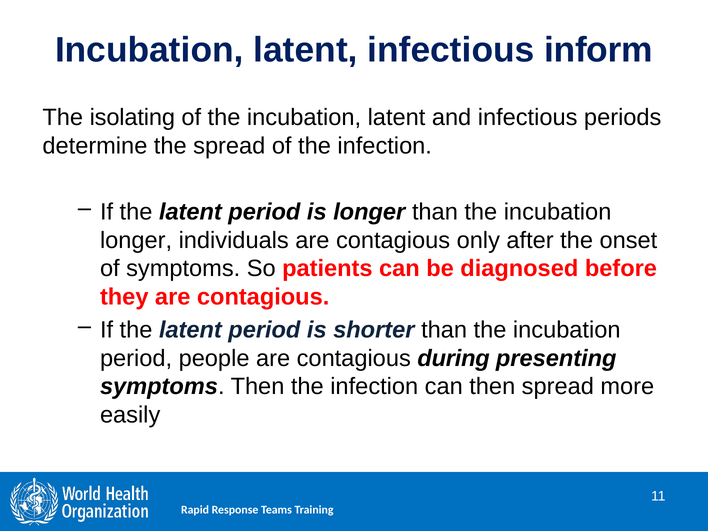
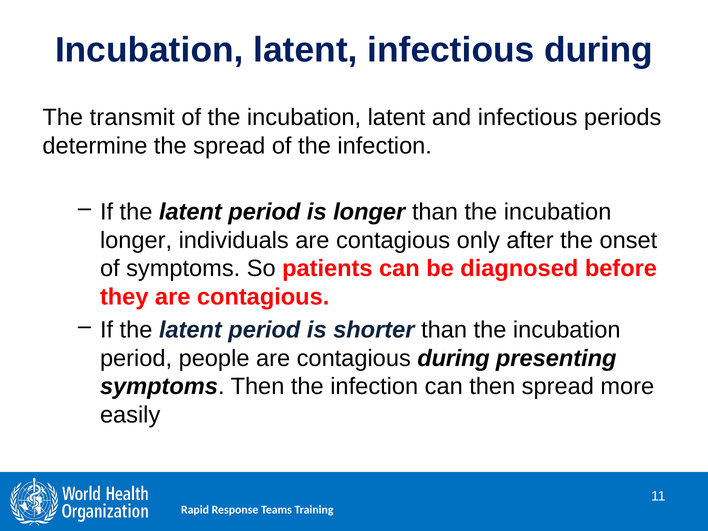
infectious inform: inform -> during
isolating: isolating -> transmit
